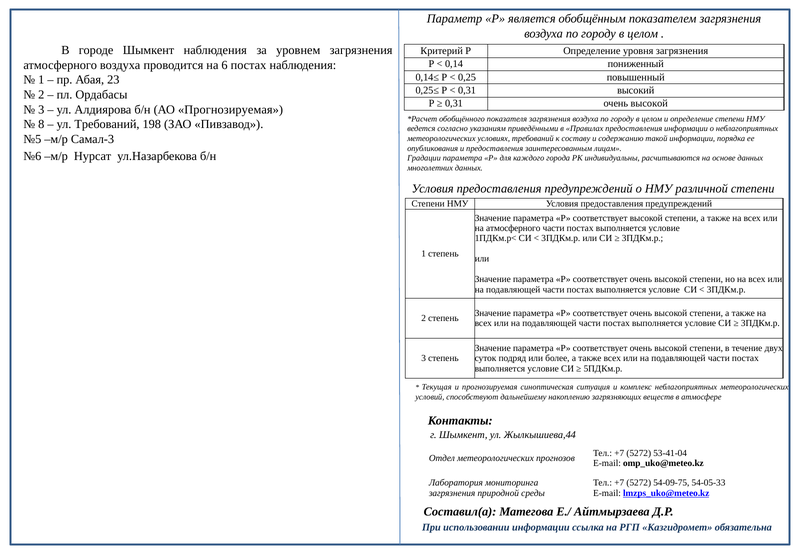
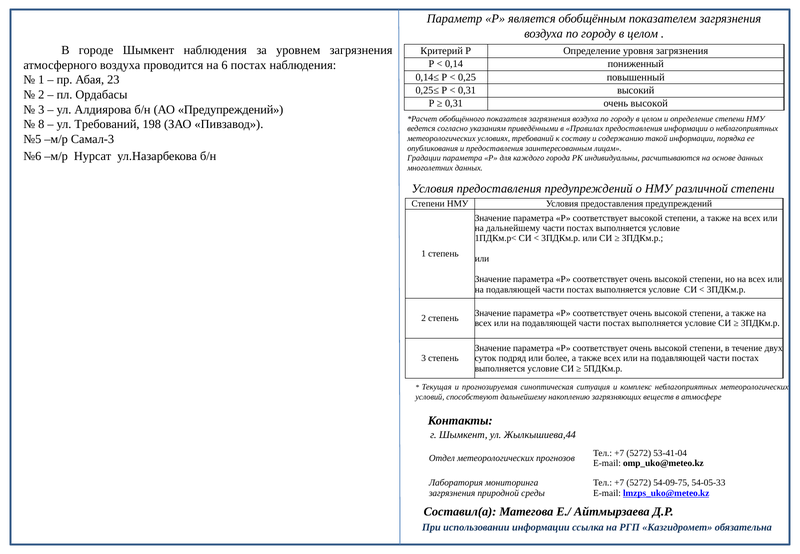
АО Прогнозируемая: Прогнозируемая -> Предупреждений
на атмосферного: атмосферного -> дальнейшему
